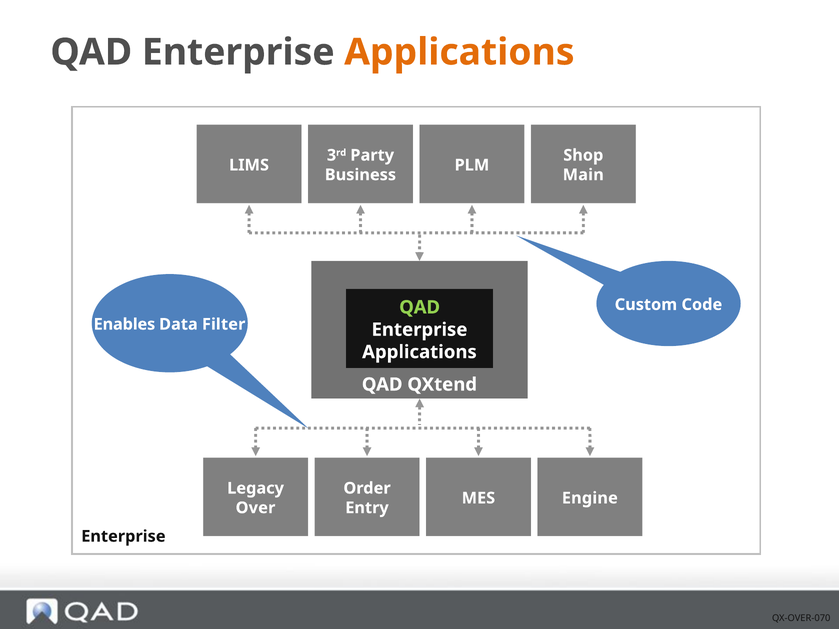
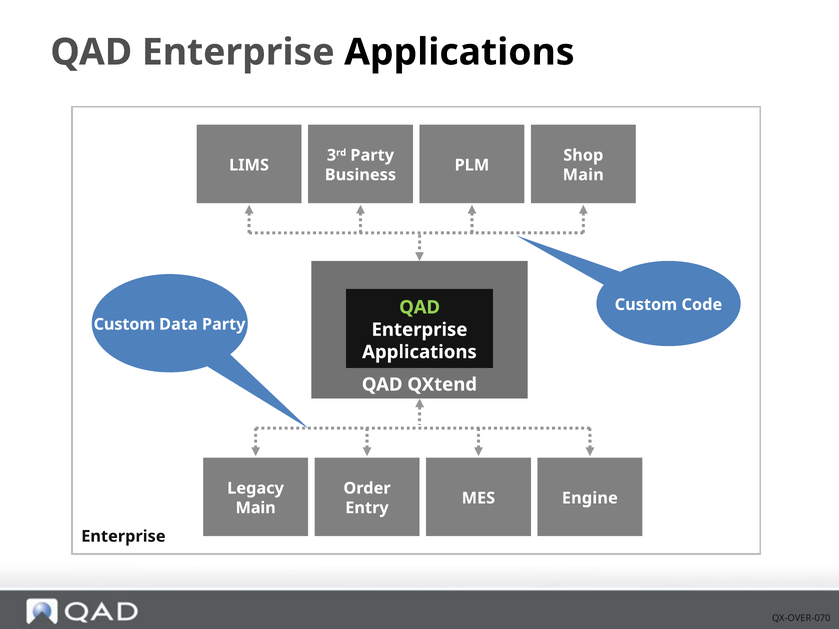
Applications at (459, 52) colour: orange -> black
Enables at (124, 324): Enables -> Custom
Data Filter: Filter -> Party
Over at (255, 508): Over -> Main
